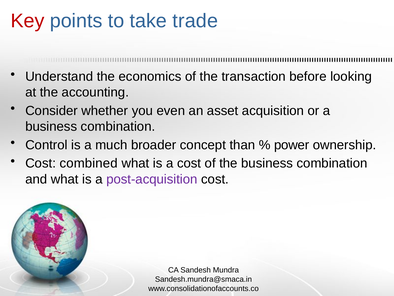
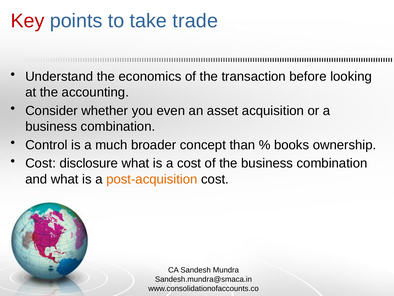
power: power -> books
combined: combined -> disclosure
post-acquisition colour: purple -> orange
